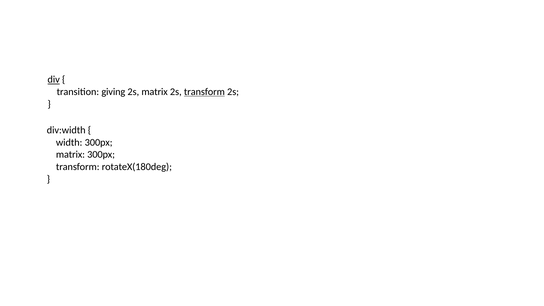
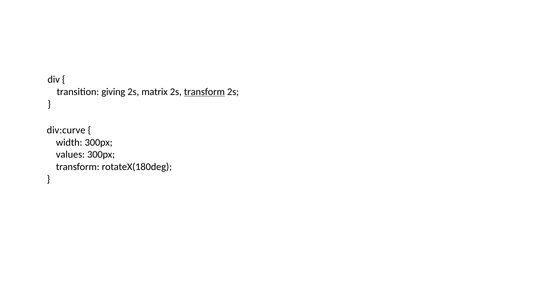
div underline: present -> none
div:width: div:width -> div:curve
matrix at (70, 155): matrix -> values
